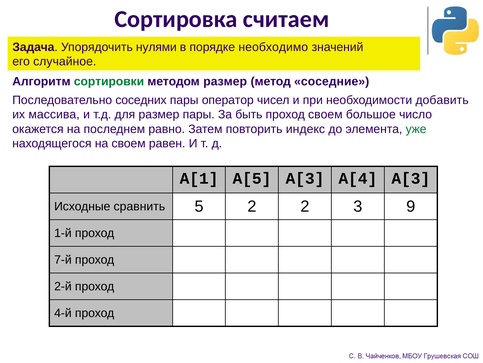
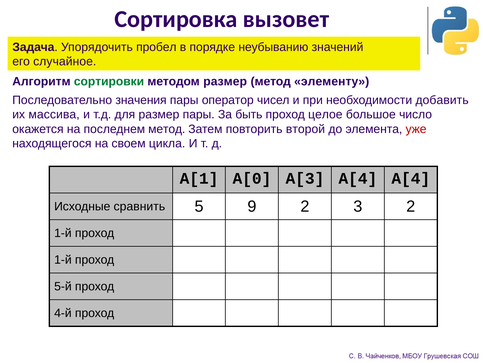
считаем: считаем -> вызовет
нулями: нулями -> пробел
необходимо: необходимо -> неубыванию
соседние: соседние -> элементу
соседних: соседних -> значения
проход своем: своем -> целое
последнем равно: равно -> метод
индекс: индекс -> второй
уже colour: green -> red
равен: равен -> цикла
A[5: A[5 -> A[0
A[4 A[3: A[3 -> A[4
5 2: 2 -> 9
3 9: 9 -> 2
7-й at (63, 259): 7-й -> 1-й
2-й: 2-й -> 5-й
